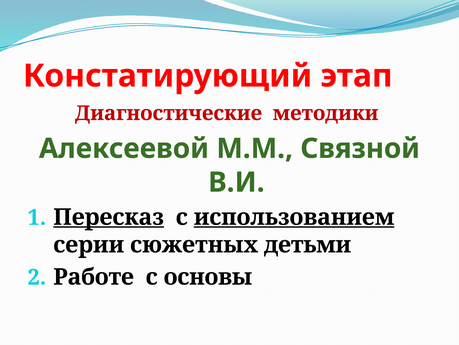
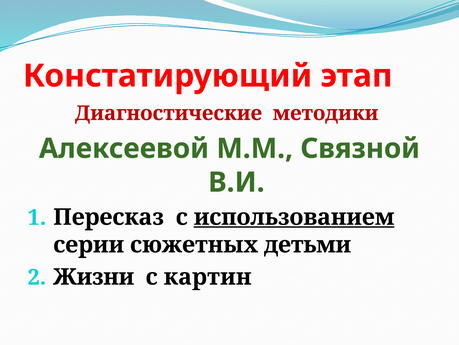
Пересказ underline: present -> none
Работе: Работе -> Жизни
основы: основы -> картин
